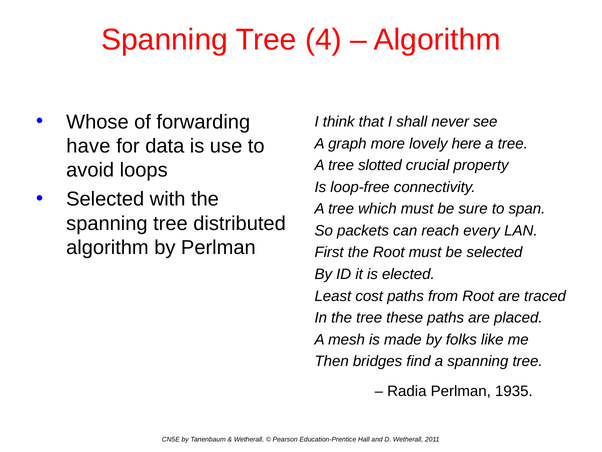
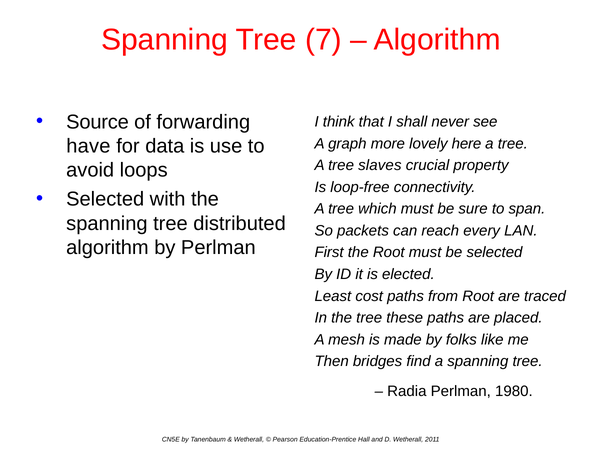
4: 4 -> 7
Whose: Whose -> Source
slotted: slotted -> slaves
1935: 1935 -> 1980
